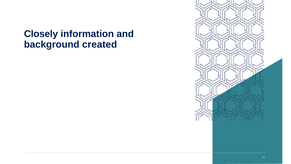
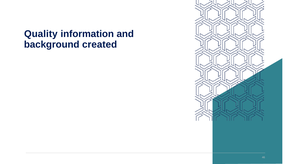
Closely: Closely -> Quality
